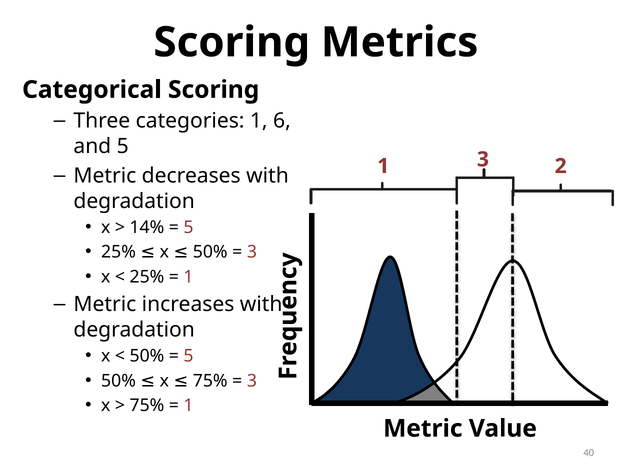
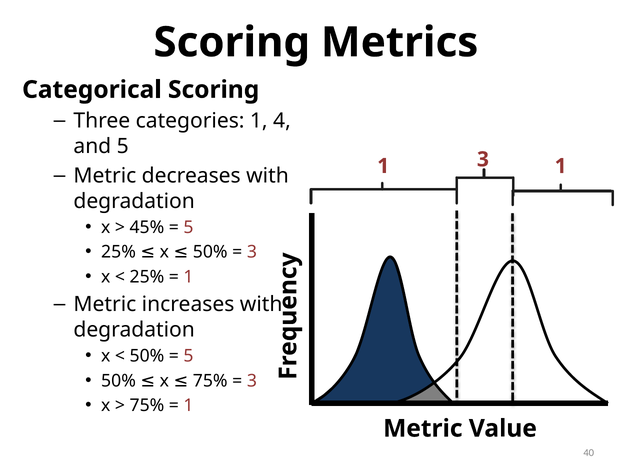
6: 6 -> 4
1 2: 2 -> 1
14%: 14% -> 45%
